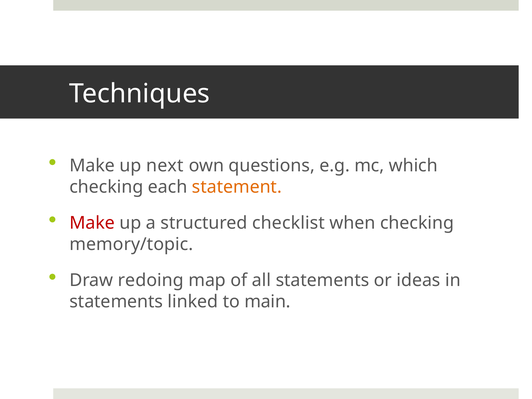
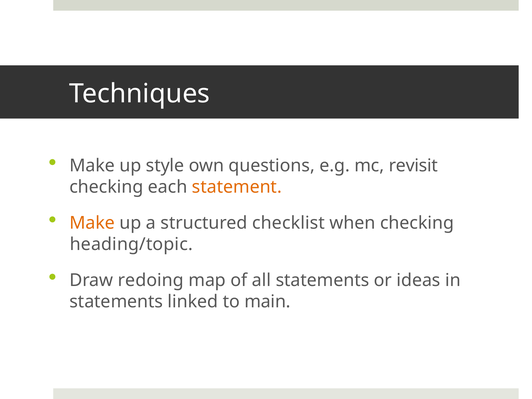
next: next -> style
which: which -> revisit
Make at (92, 223) colour: red -> orange
memory/topic: memory/topic -> heading/topic
